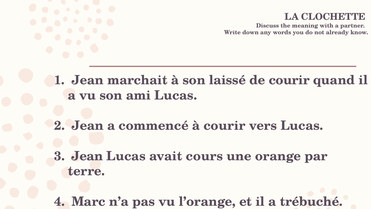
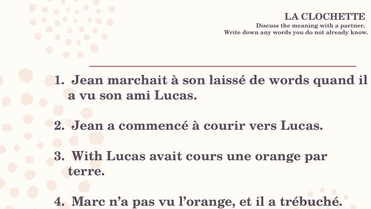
de courir: courir -> words
Jean at (87, 156): Jean -> With
